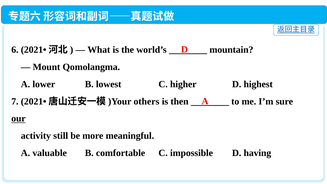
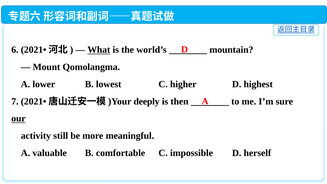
What underline: none -> present
others: others -> deeply
having: having -> herself
